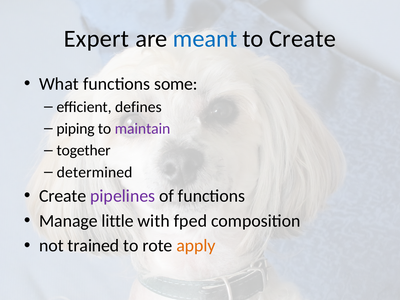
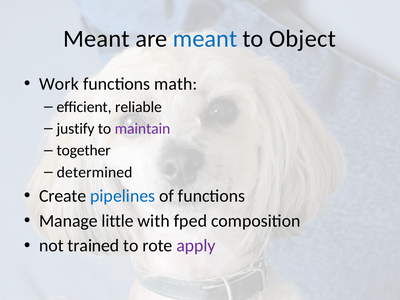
Expert at (96, 39): Expert -> Meant
to Create: Create -> Object
What: What -> Work
some: some -> math
defines: defines -> reliable
piping: piping -> justify
pipelines colour: purple -> blue
apply colour: orange -> purple
